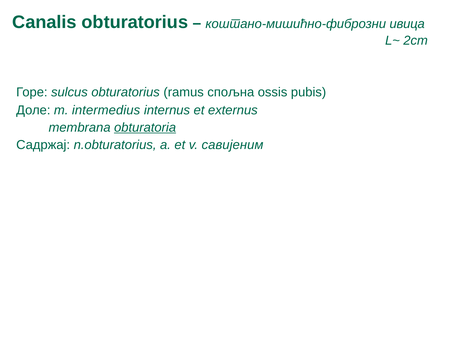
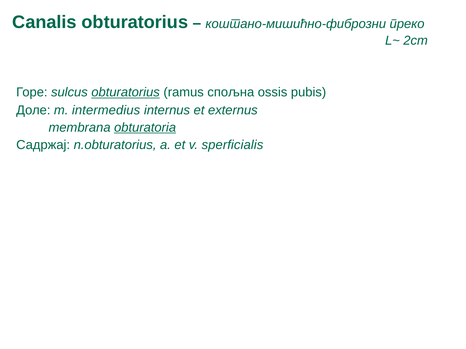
ивицa: ивицa -> преко
obturatorius at (126, 93) underline: none -> present
савијеним: савијеним -> sperficialis
